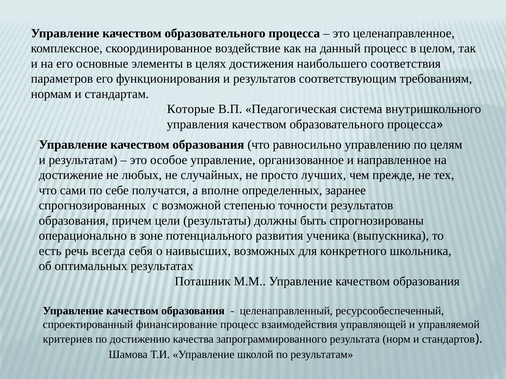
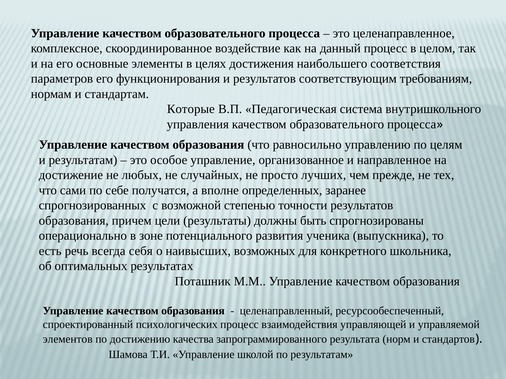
финансирование: финансирование -> психологических
критериев: критериев -> элементов
